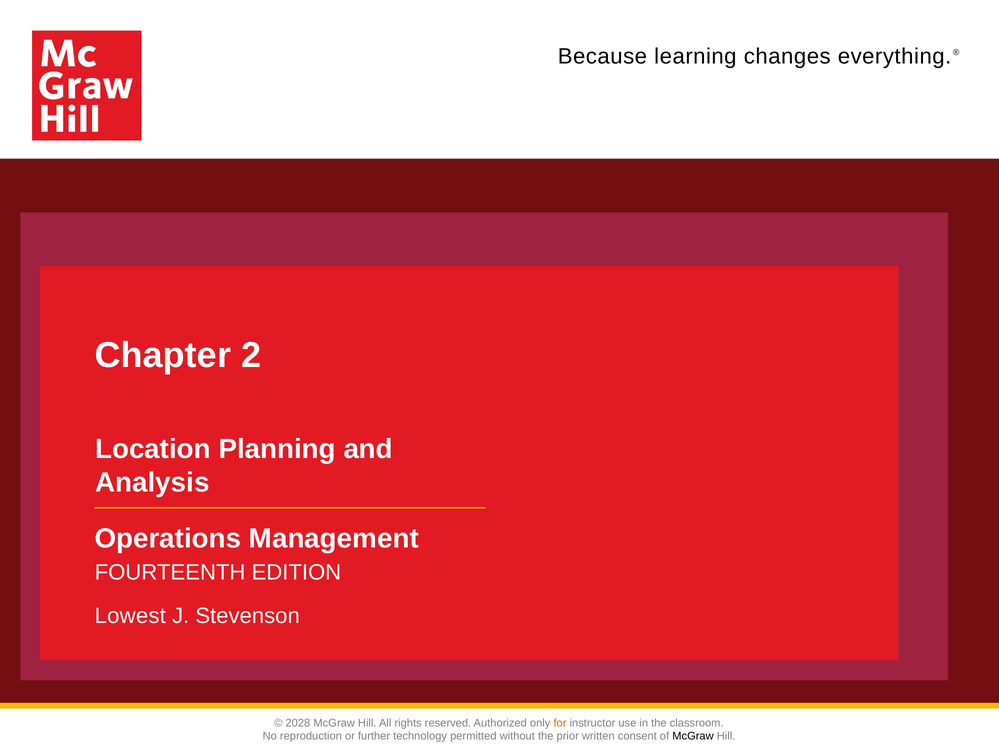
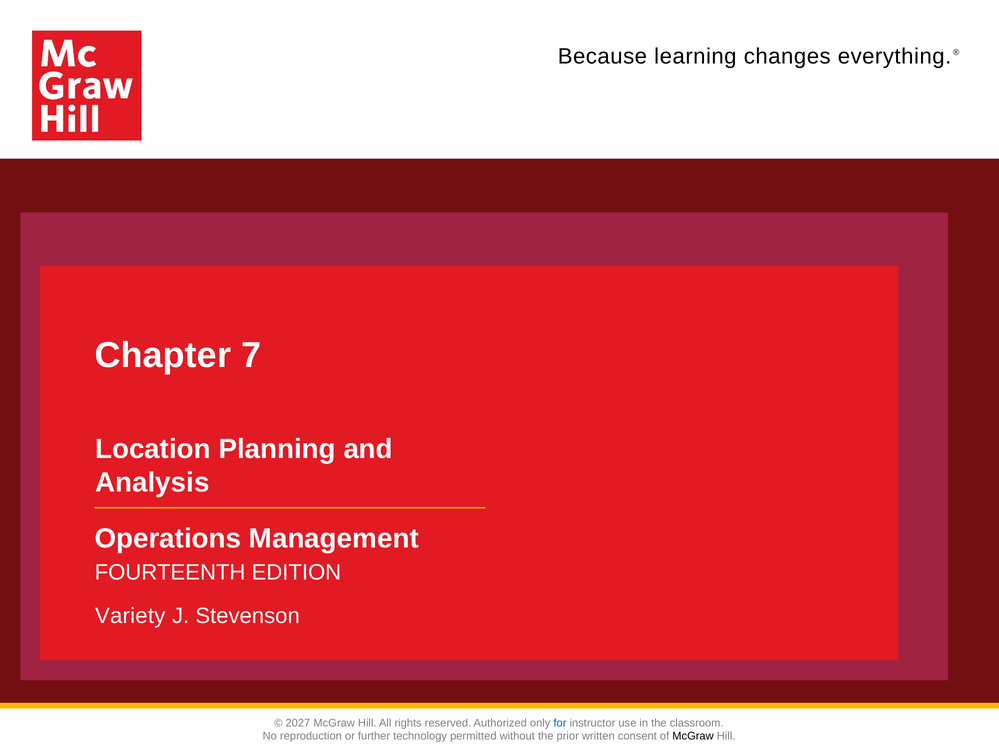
2: 2 -> 7
Lowest: Lowest -> Variety
2028: 2028 -> 2027
for colour: orange -> blue
